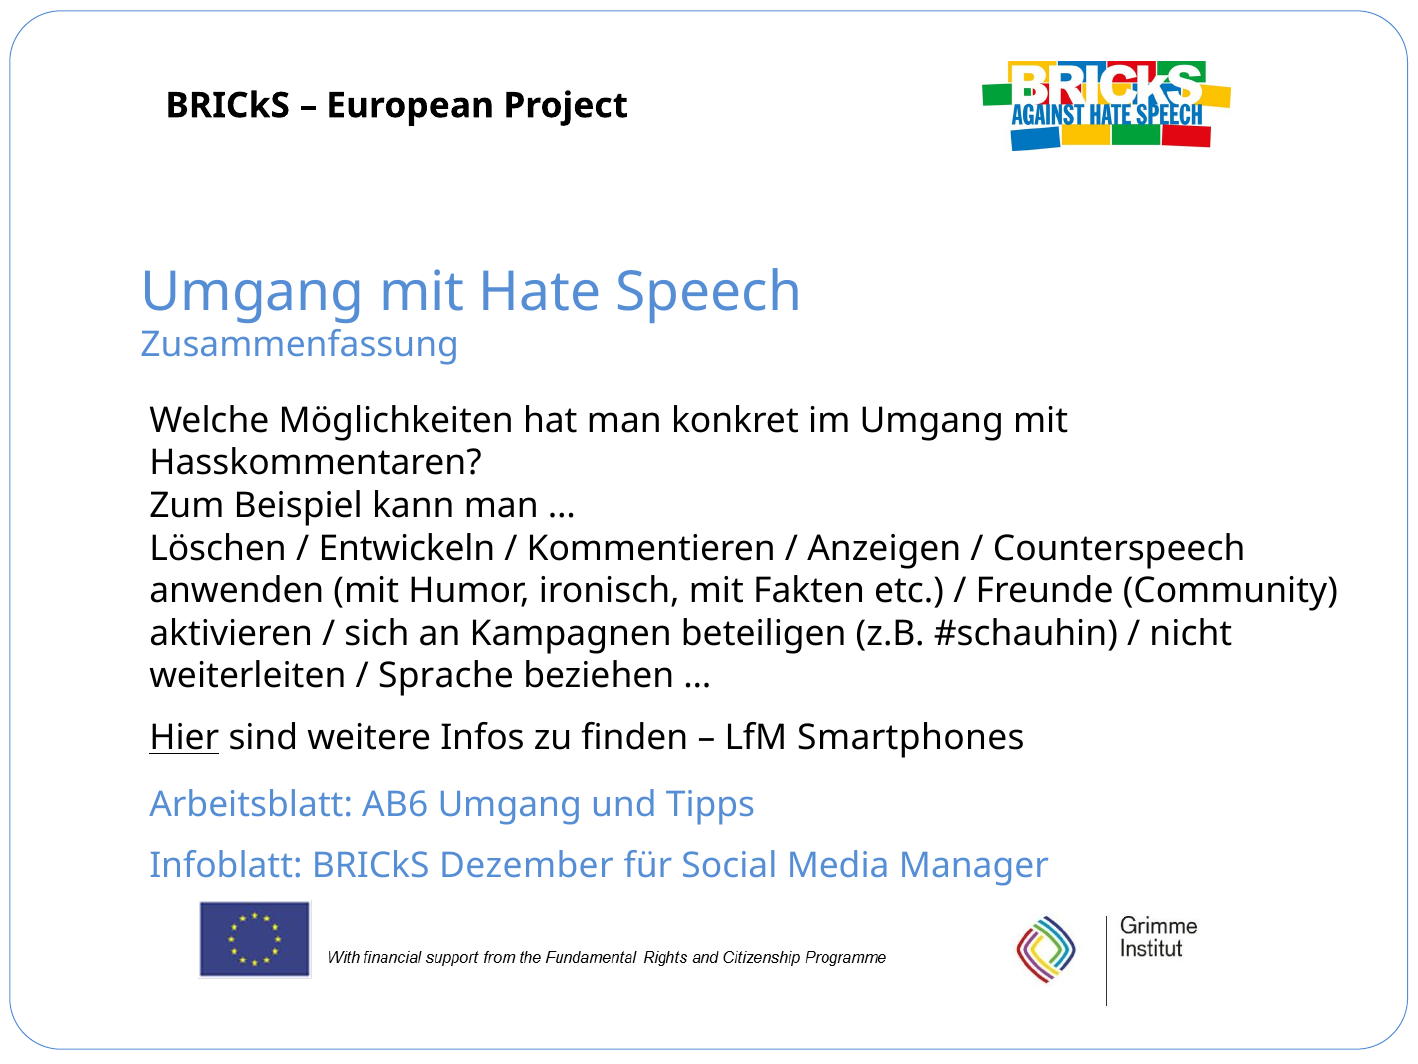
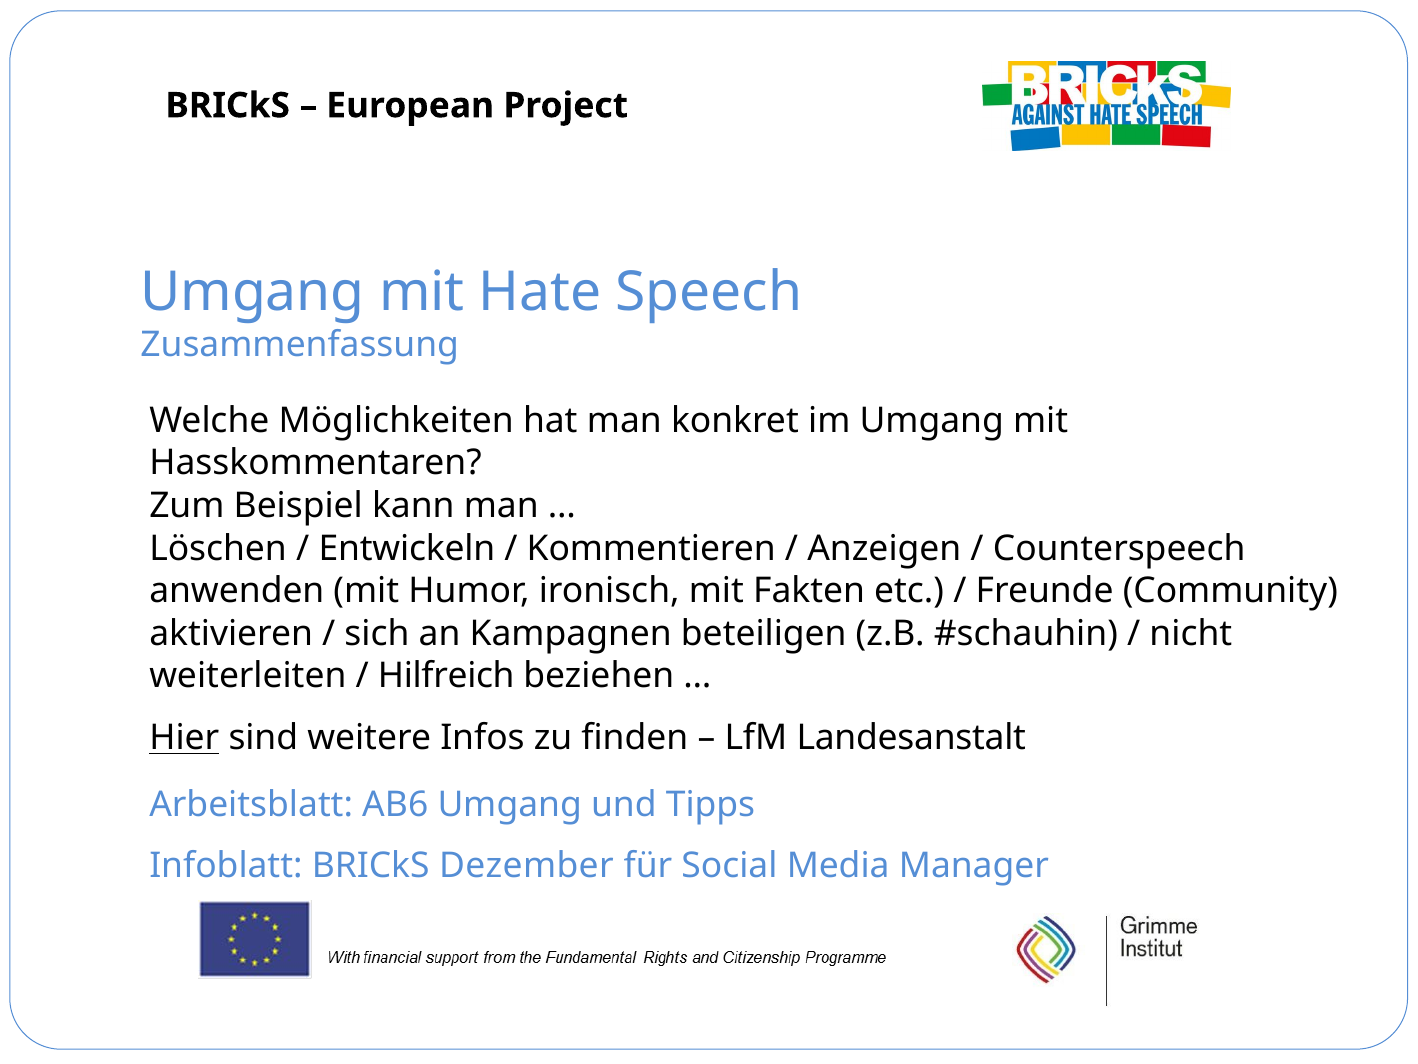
Sprache: Sprache -> Hilfreich
Smartphones: Smartphones -> Landesanstalt
